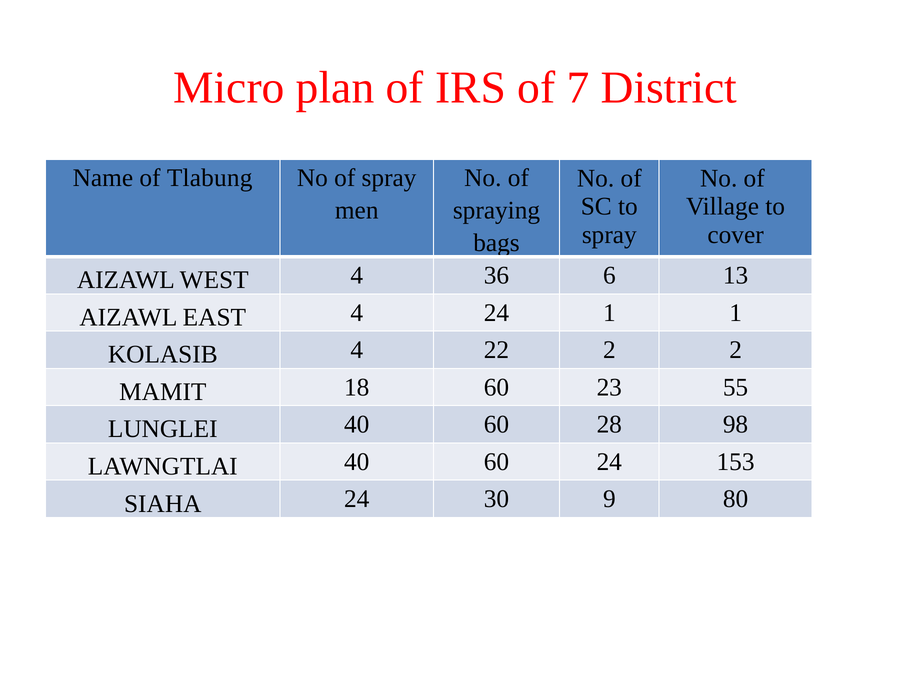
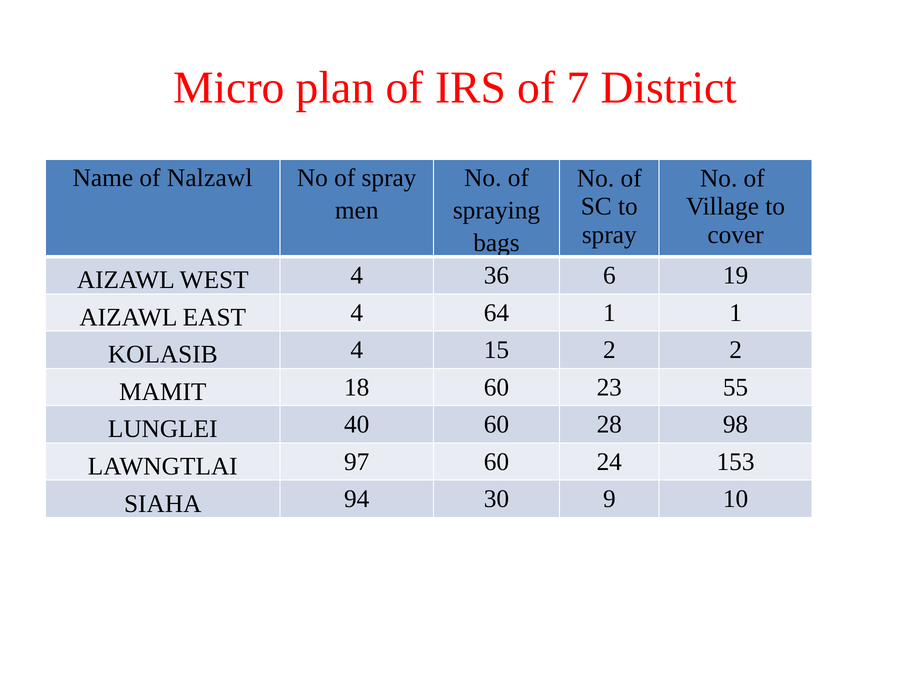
Tlabung: Tlabung -> Nalzawl
13: 13 -> 19
4 24: 24 -> 64
22: 22 -> 15
LAWNGTLAI 40: 40 -> 97
SIAHA 24: 24 -> 94
80: 80 -> 10
